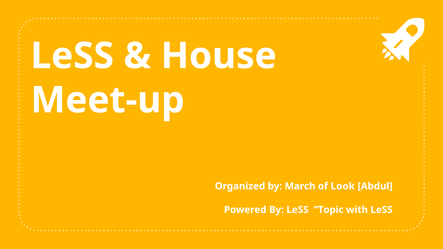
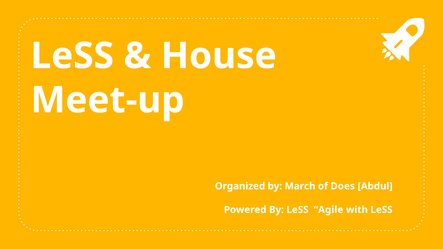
Look: Look -> Does
Topic: Topic -> Agile
